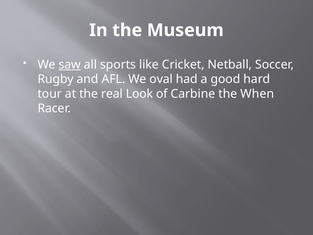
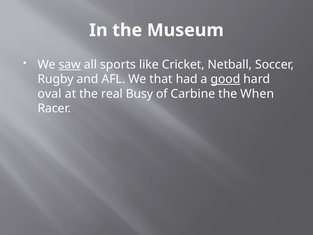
oval: oval -> that
good underline: none -> present
tour: tour -> oval
Look: Look -> Busy
